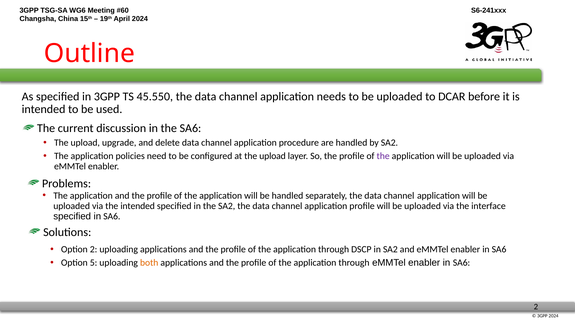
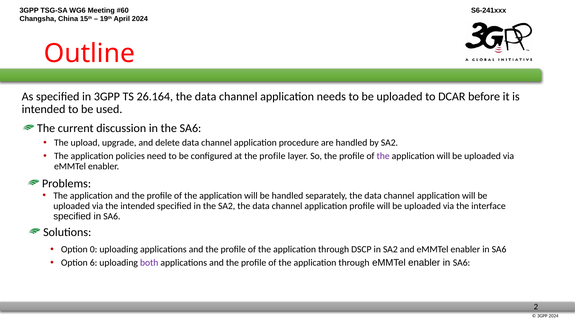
45.550: 45.550 -> 26.164
at the upload: upload -> profile
Option 2: 2 -> 0
5: 5 -> 6
both colour: orange -> purple
